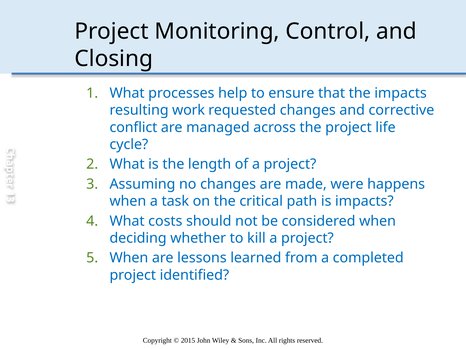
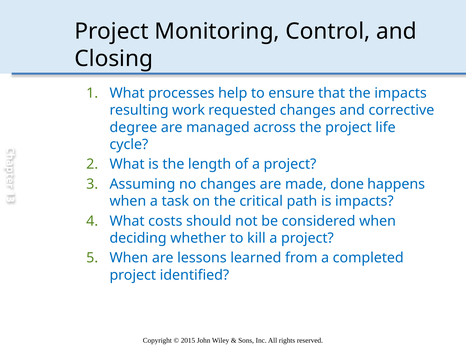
conflict: conflict -> degree
were: were -> done
